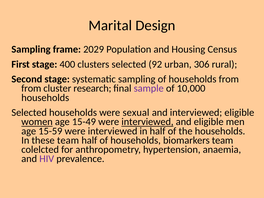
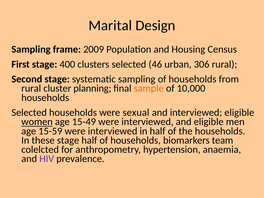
2029: 2029 -> 2009
92: 92 -> 46
from at (31, 88): from -> rural
research: research -> planning
sample colour: purple -> orange
interviewed at (147, 122) underline: present -> none
these team: team -> stage
